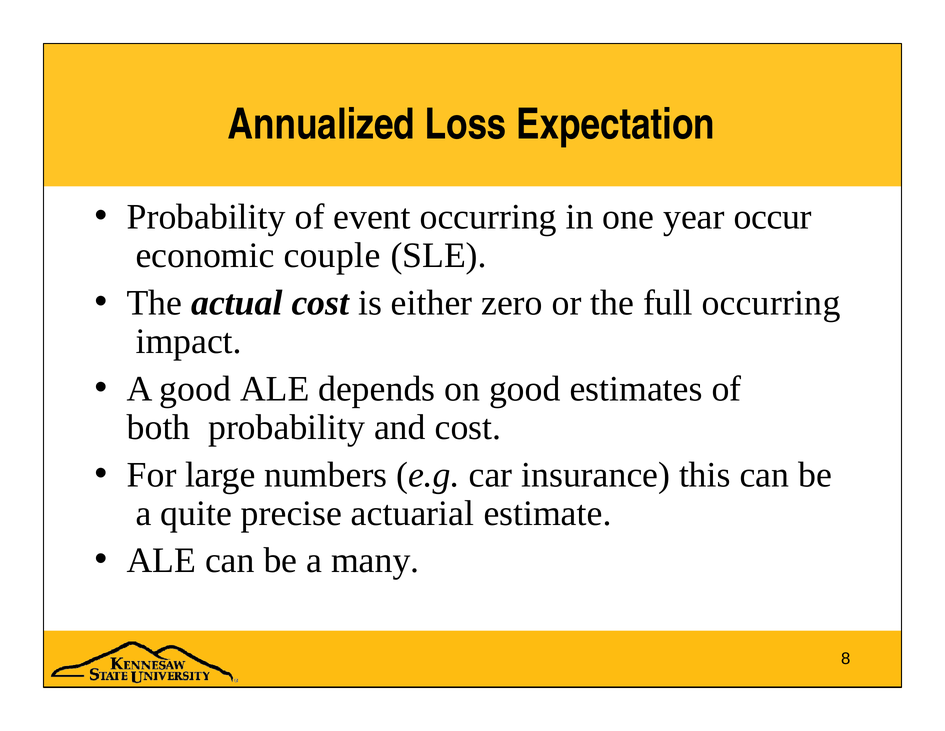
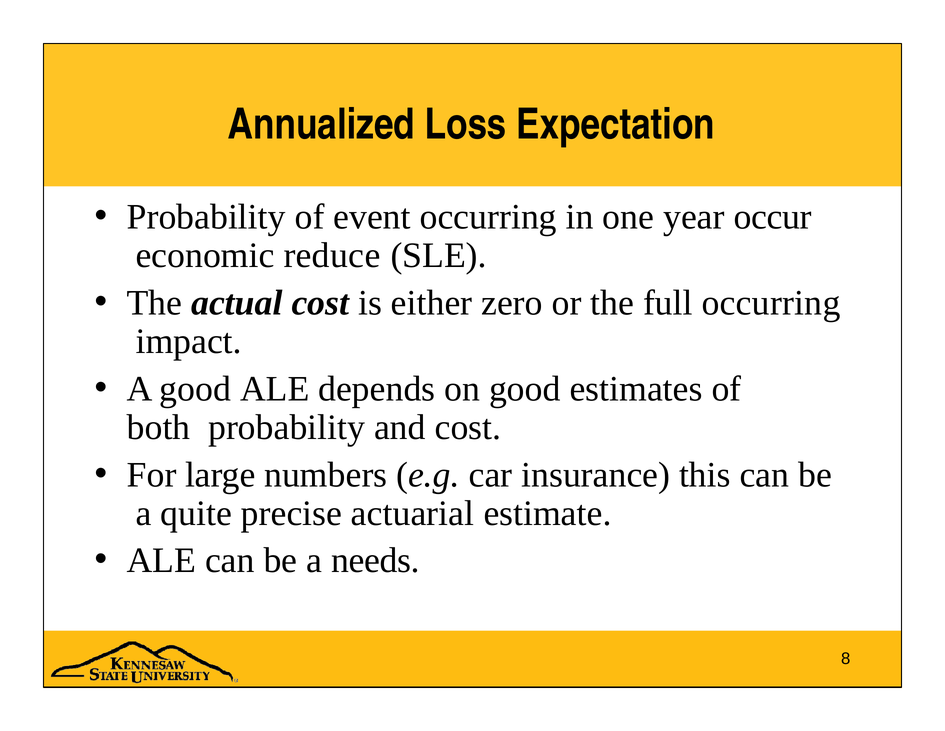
couple: couple -> reduce
many: many -> needs
